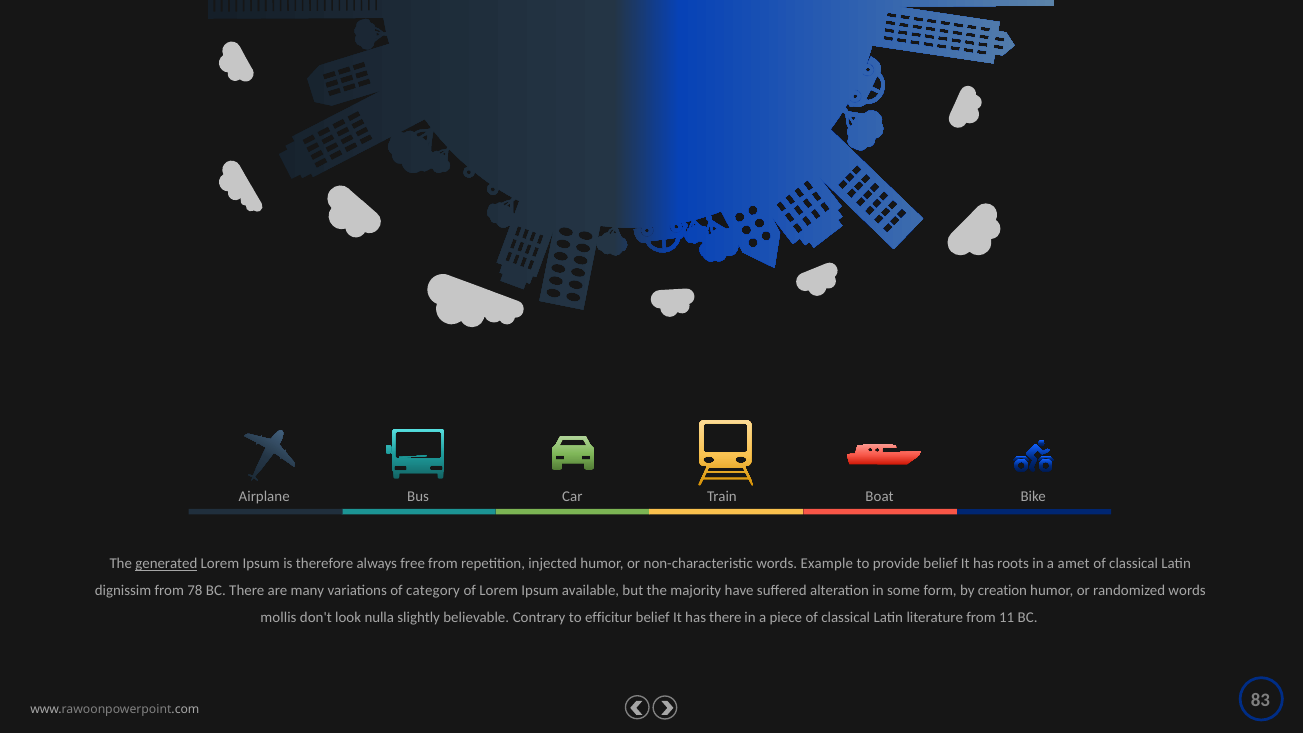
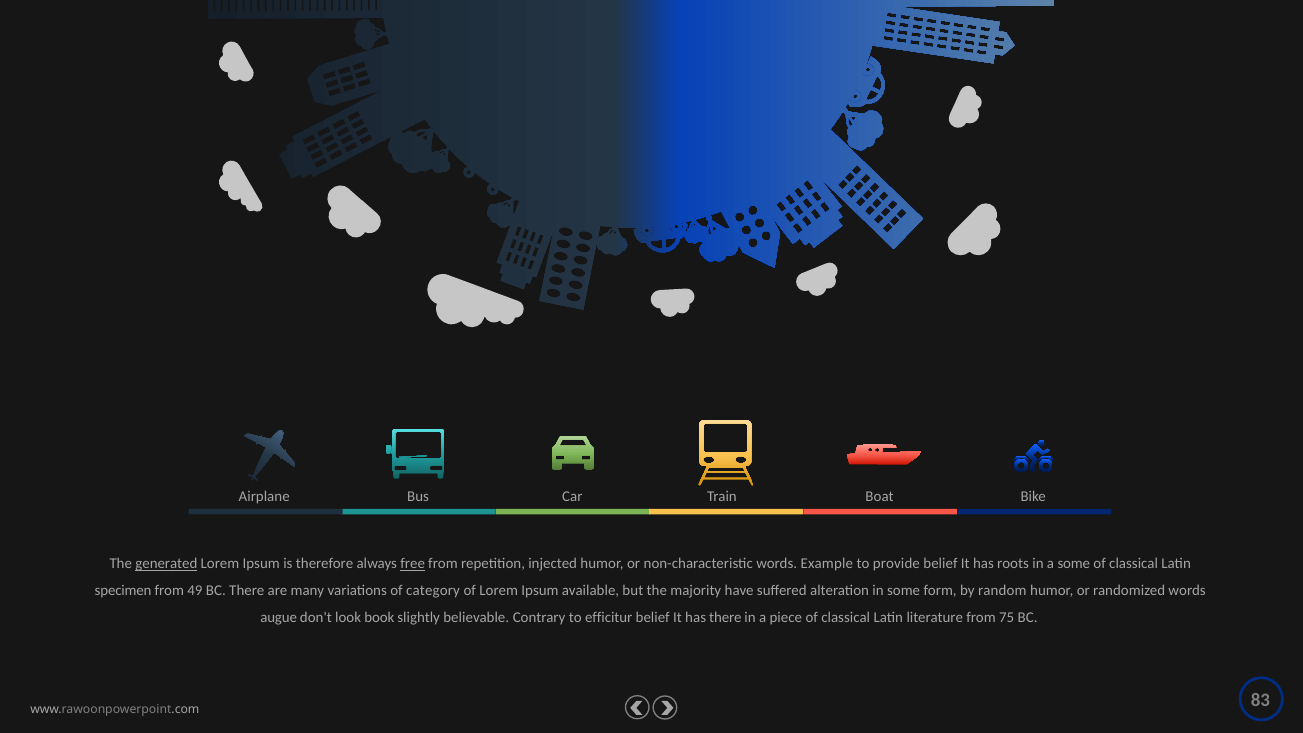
free underline: none -> present
a amet: amet -> some
dignissim: dignissim -> specimen
78: 78 -> 49
creation: creation -> random
mollis: mollis -> augue
nulla: nulla -> book
11: 11 -> 75
